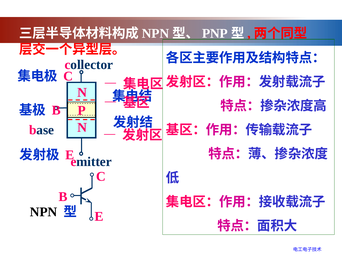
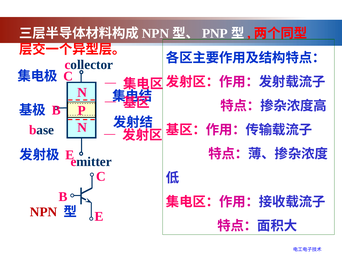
NPN at (44, 211) colour: black -> red
